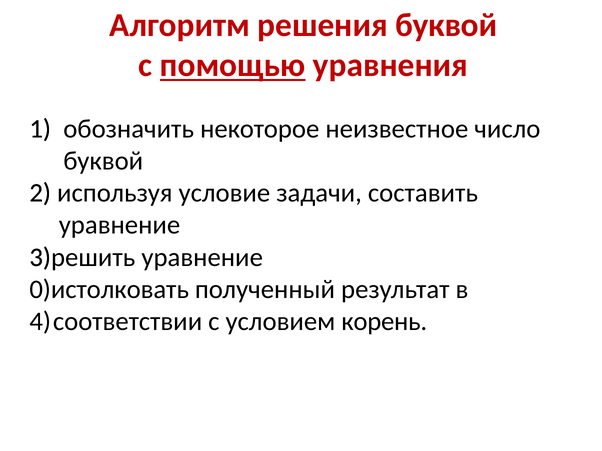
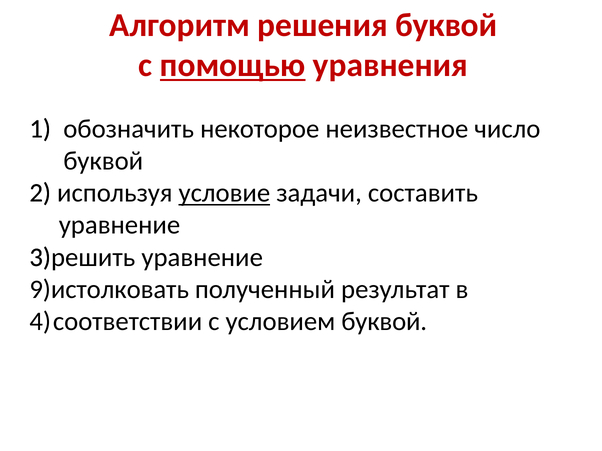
условие underline: none -> present
0)истолковать: 0)истолковать -> 9)истолковать
условием корень: корень -> буквой
